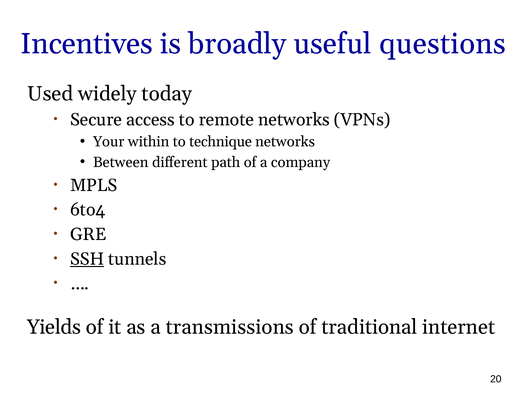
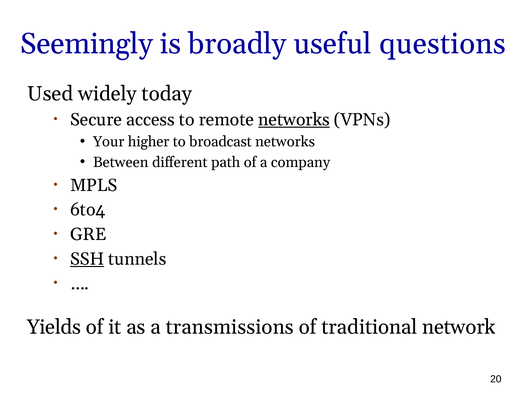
Incentives: Incentives -> Seemingly
networks at (294, 120) underline: none -> present
within: within -> higher
technique: technique -> broadcast
internet: internet -> network
